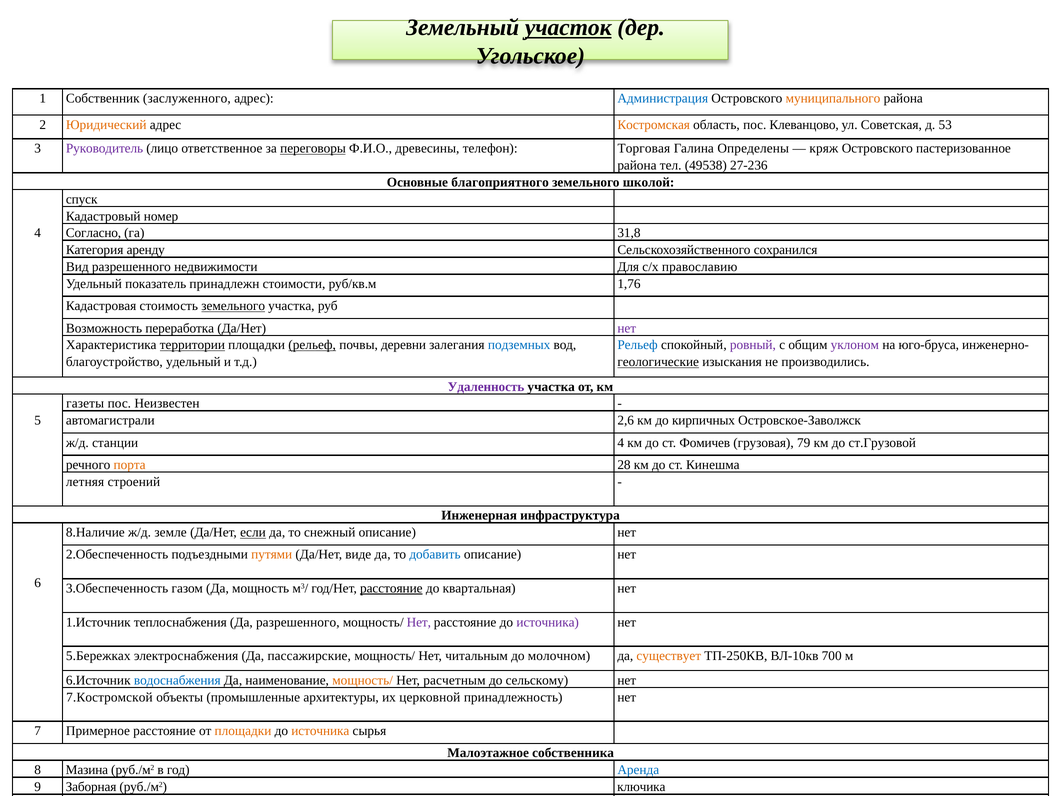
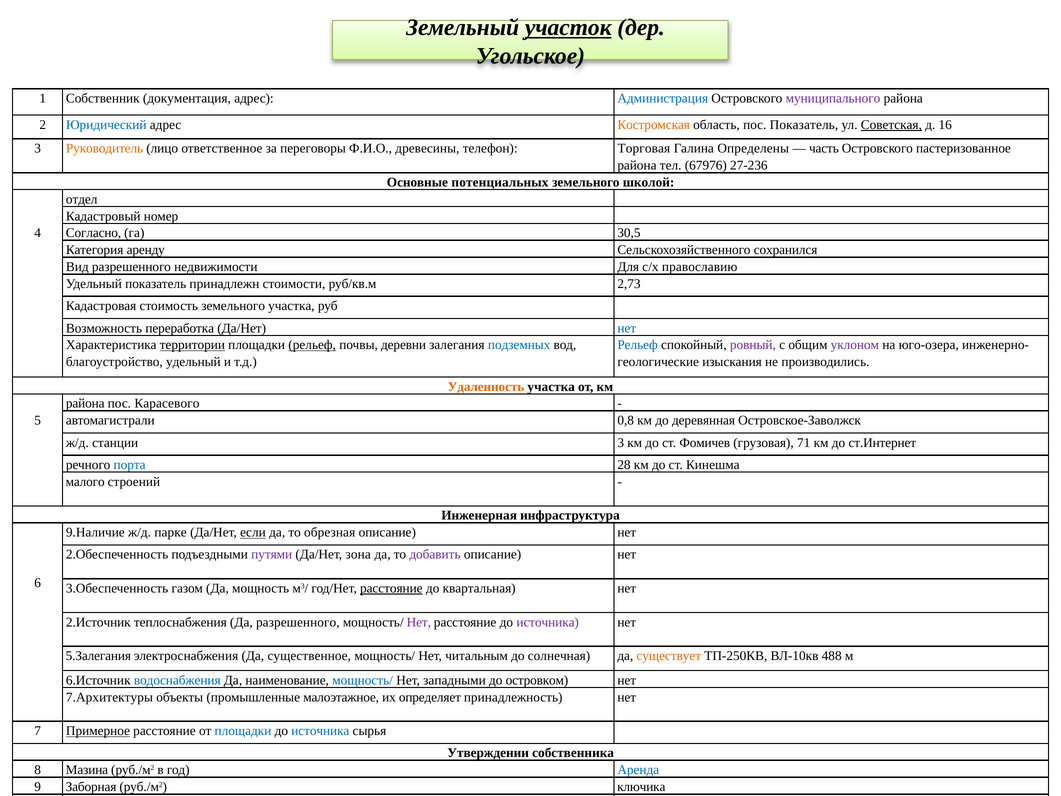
заслуженного: заслуженного -> документация
муниципального colour: orange -> purple
Юридический colour: orange -> blue
пос Клеванцово: Клеванцово -> Показатель
Советская underline: none -> present
53: 53 -> 16
Руководитель colour: purple -> orange
переговоры underline: present -> none
кряж: кряж -> часть
49538: 49538 -> 67976
благоприятного: благоприятного -> потенциальных
спуск: спуск -> отдел
31,8: 31,8 -> 30,5
1,76: 1,76 -> 2,73
земельного at (233, 306) underline: present -> none
нет at (627, 328) colour: purple -> blue
юго-бруса: юго-бруса -> юго-озера
геологические underline: present -> none
Удаленность colour: purple -> orange
газеты at (85, 403): газеты -> района
Неизвестен: Неизвестен -> Карасевого
2,6: 2,6 -> 0,8
кирпичных: кирпичных -> деревянная
станции 4: 4 -> 3
79: 79 -> 71
ст.Грузовой: ст.Грузовой -> ст.Интернет
порта colour: orange -> blue
летняя: летняя -> малого
8.Наличие: 8.Наличие -> 9.Наличие
земле: земле -> парке
снежный: снежный -> обрезная
путями colour: orange -> purple
виде: виде -> зона
добавить colour: blue -> purple
1.Источник: 1.Источник -> 2.Источник
5.Бережках: 5.Бережках -> 5.Залегания
пассажирские: пассажирские -> существенное
молочном: молочном -> солнечная
700: 700 -> 488
мощность/ at (363, 680) colour: orange -> blue
расчетным: расчетным -> западными
сельскому: сельскому -> островком
7.Костромской: 7.Костромской -> 7.Архитектуры
архитектуры: архитектуры -> малоэтажное
церковной: церковной -> определяет
Примерное underline: none -> present
площадки at (243, 731) colour: orange -> blue
источника at (320, 731) colour: orange -> blue
Малоэтажное: Малоэтажное -> Утверждении
